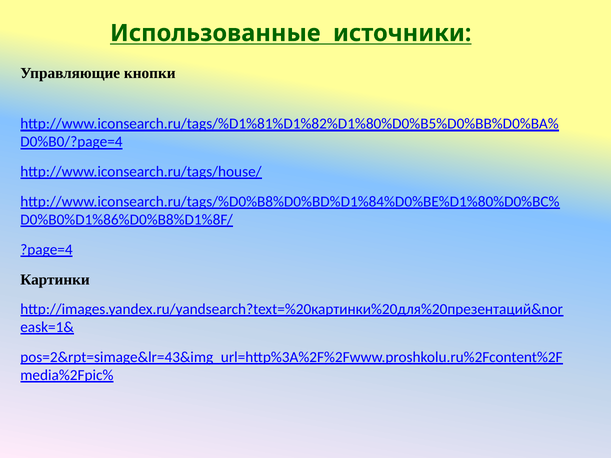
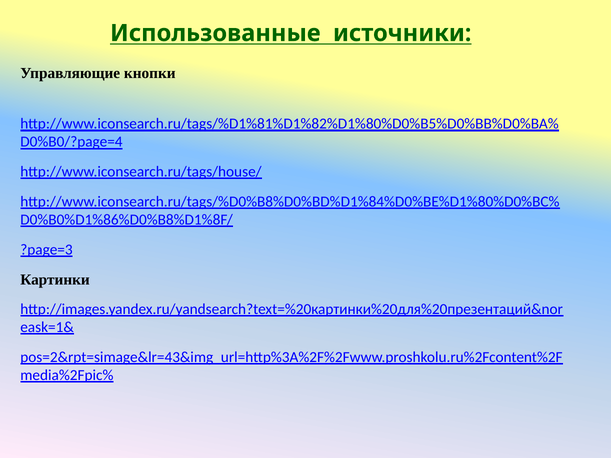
?page=4: ?page=4 -> ?page=3
